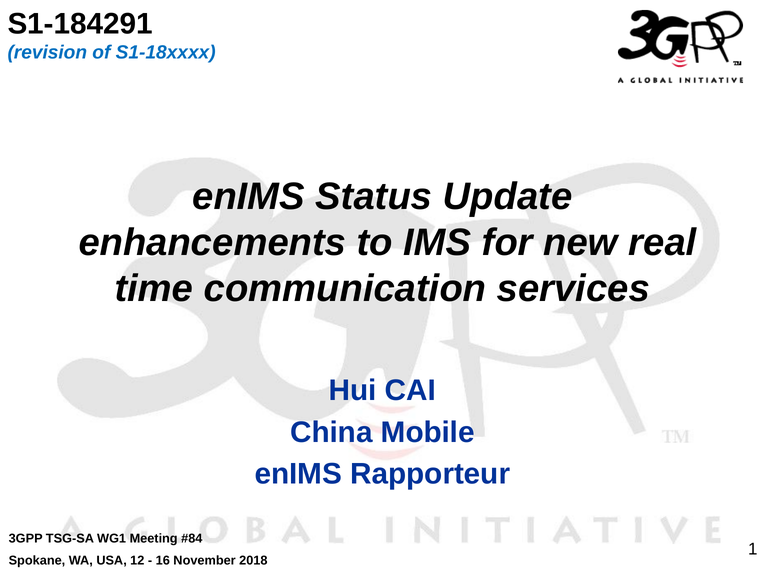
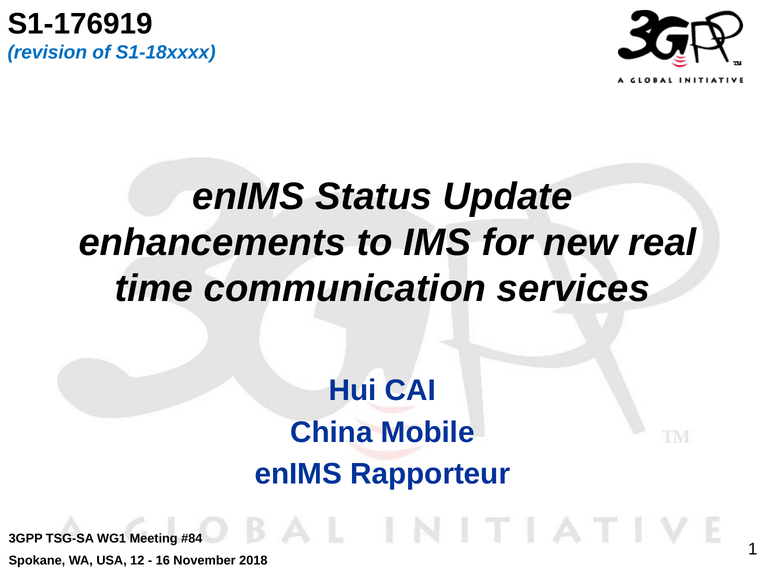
S1-184291: S1-184291 -> S1-176919
